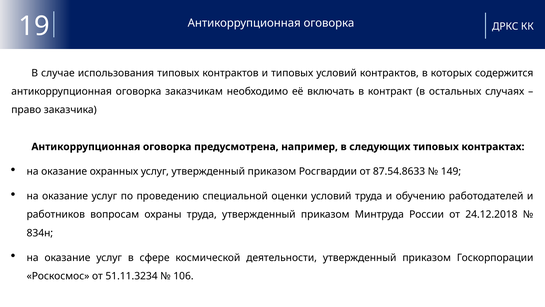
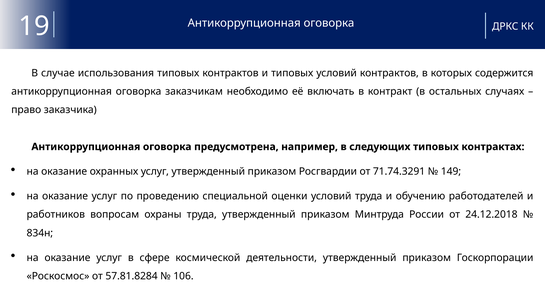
87.54.8633: 87.54.8633 -> 71.74.3291
51.11.3234: 51.11.3234 -> 57.81.8284
